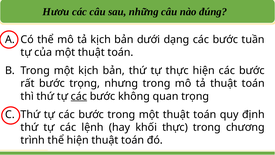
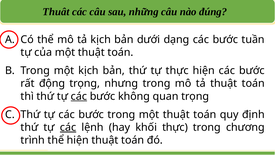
Hươu: Hươu -> Thuât
rất bước: bước -> động
các at (68, 127) underline: none -> present
